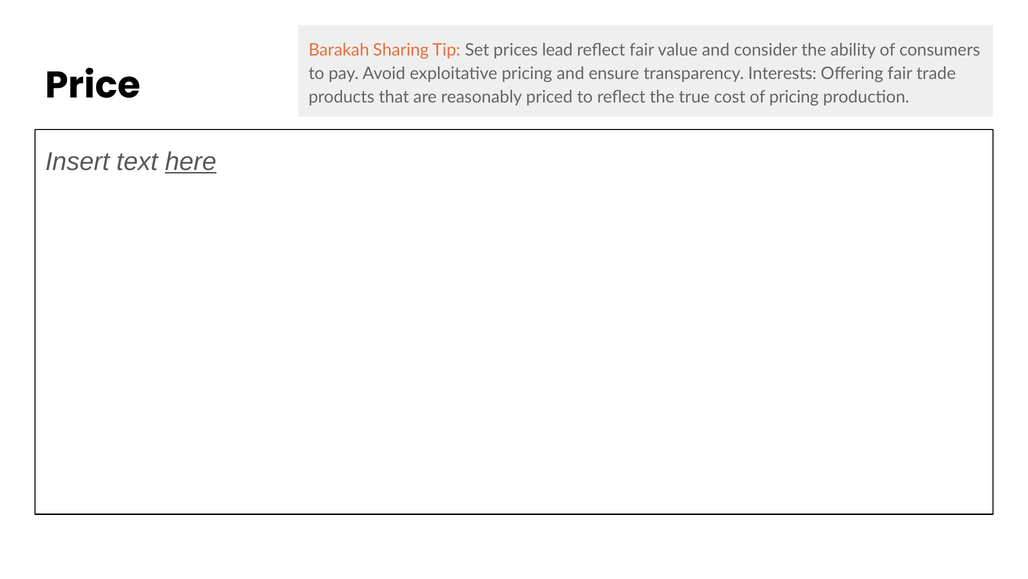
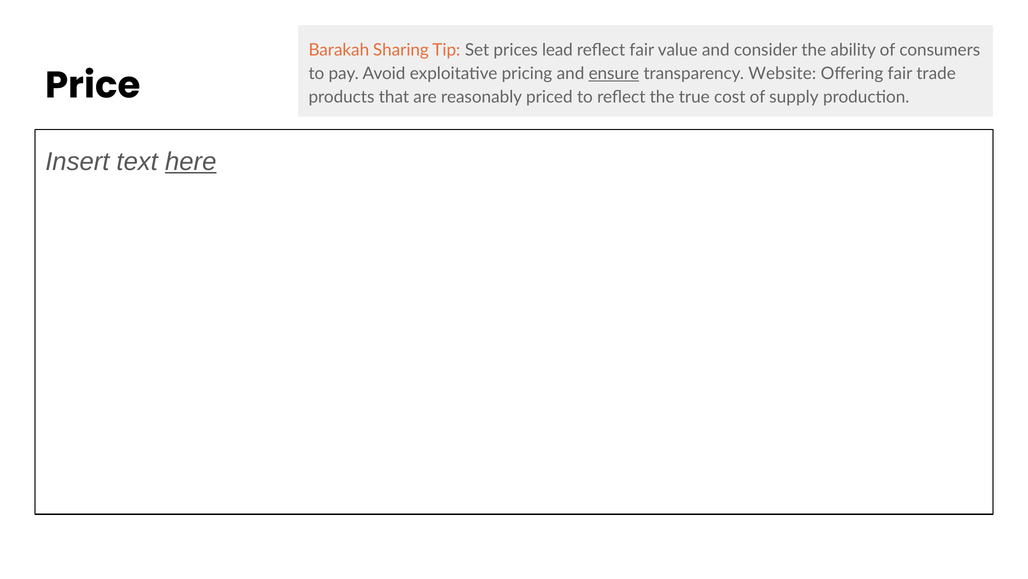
ensure underline: none -> present
Interests: Interests -> Website
of pricing: pricing -> supply
